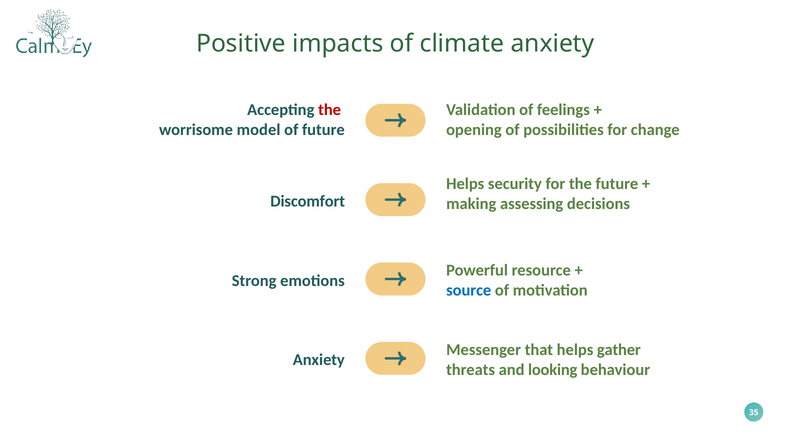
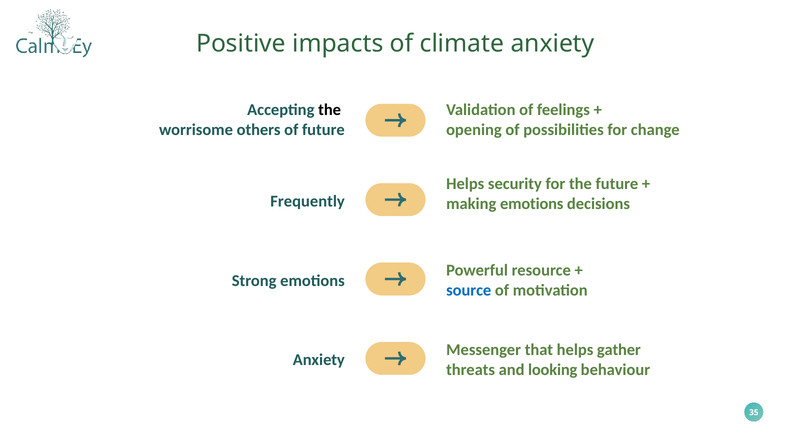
the at (330, 110) colour: red -> black
model: model -> others
Discomfort: Discomfort -> Frequently
making assessing: assessing -> emotions
